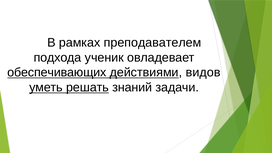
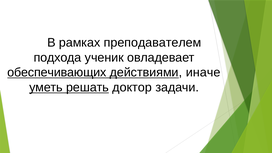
видов: видов -> иначе
знаний: знаний -> доктор
